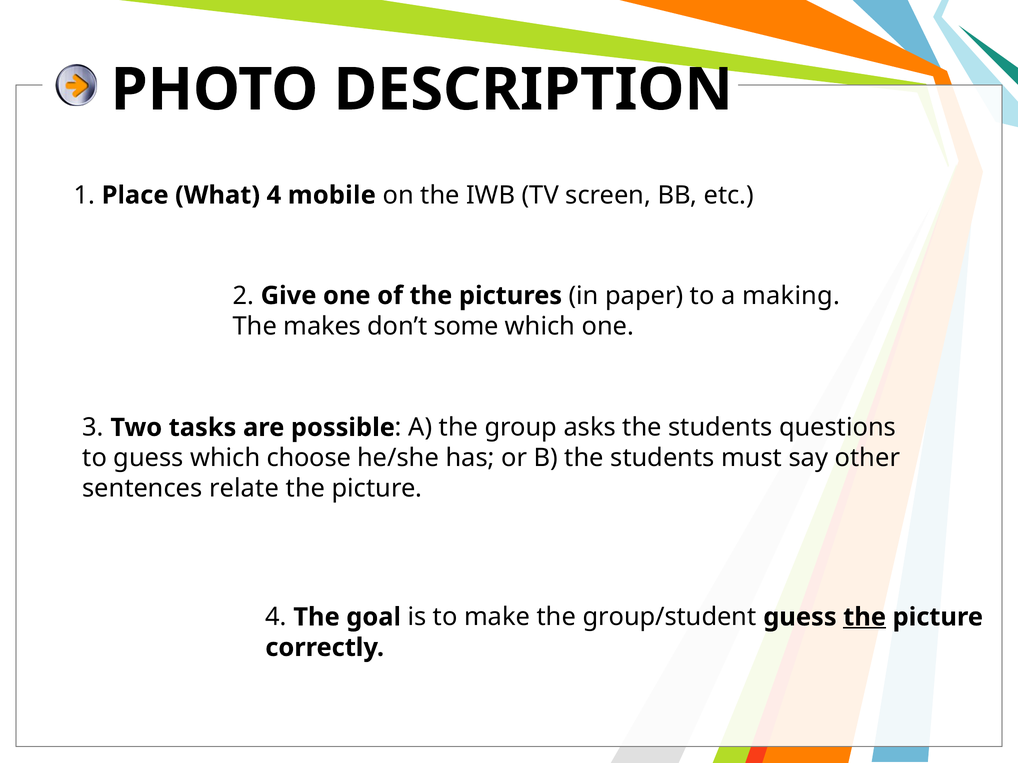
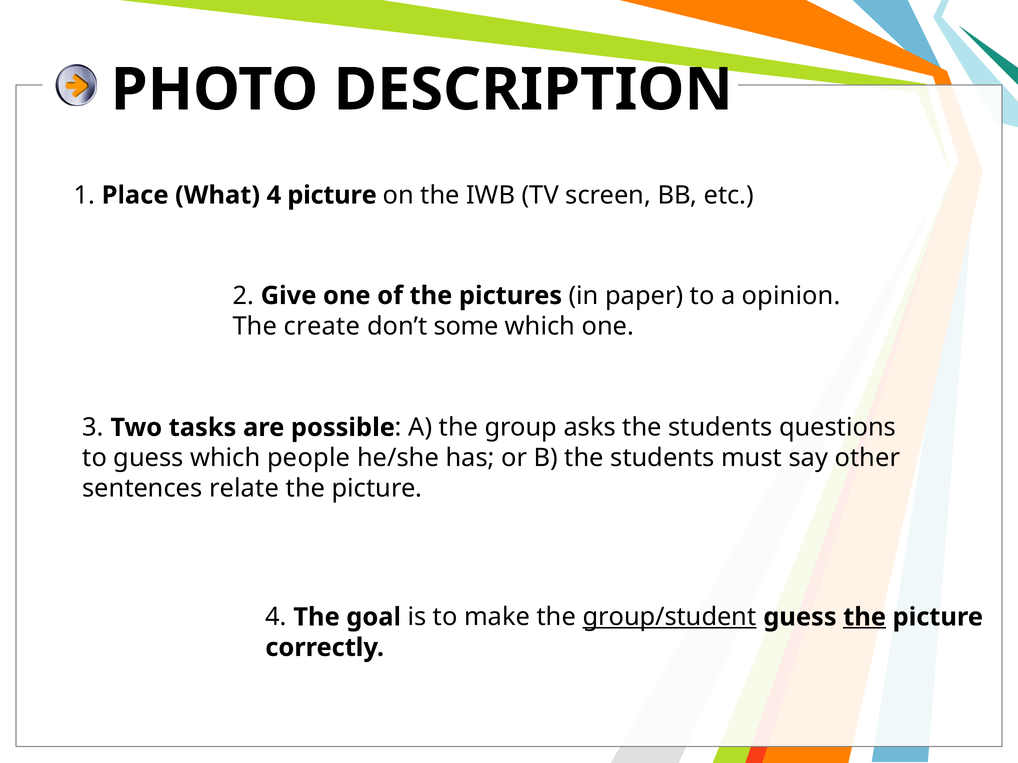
4 mobile: mobile -> picture
making: making -> opinion
makes: makes -> create
choose: choose -> people
group/student underline: none -> present
